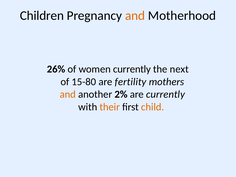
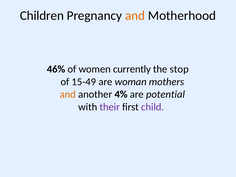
26%: 26% -> 46%
next: next -> stop
15-80: 15-80 -> 15-49
fertility: fertility -> woman
2%: 2% -> 4%
are currently: currently -> potential
their colour: orange -> purple
child colour: orange -> purple
